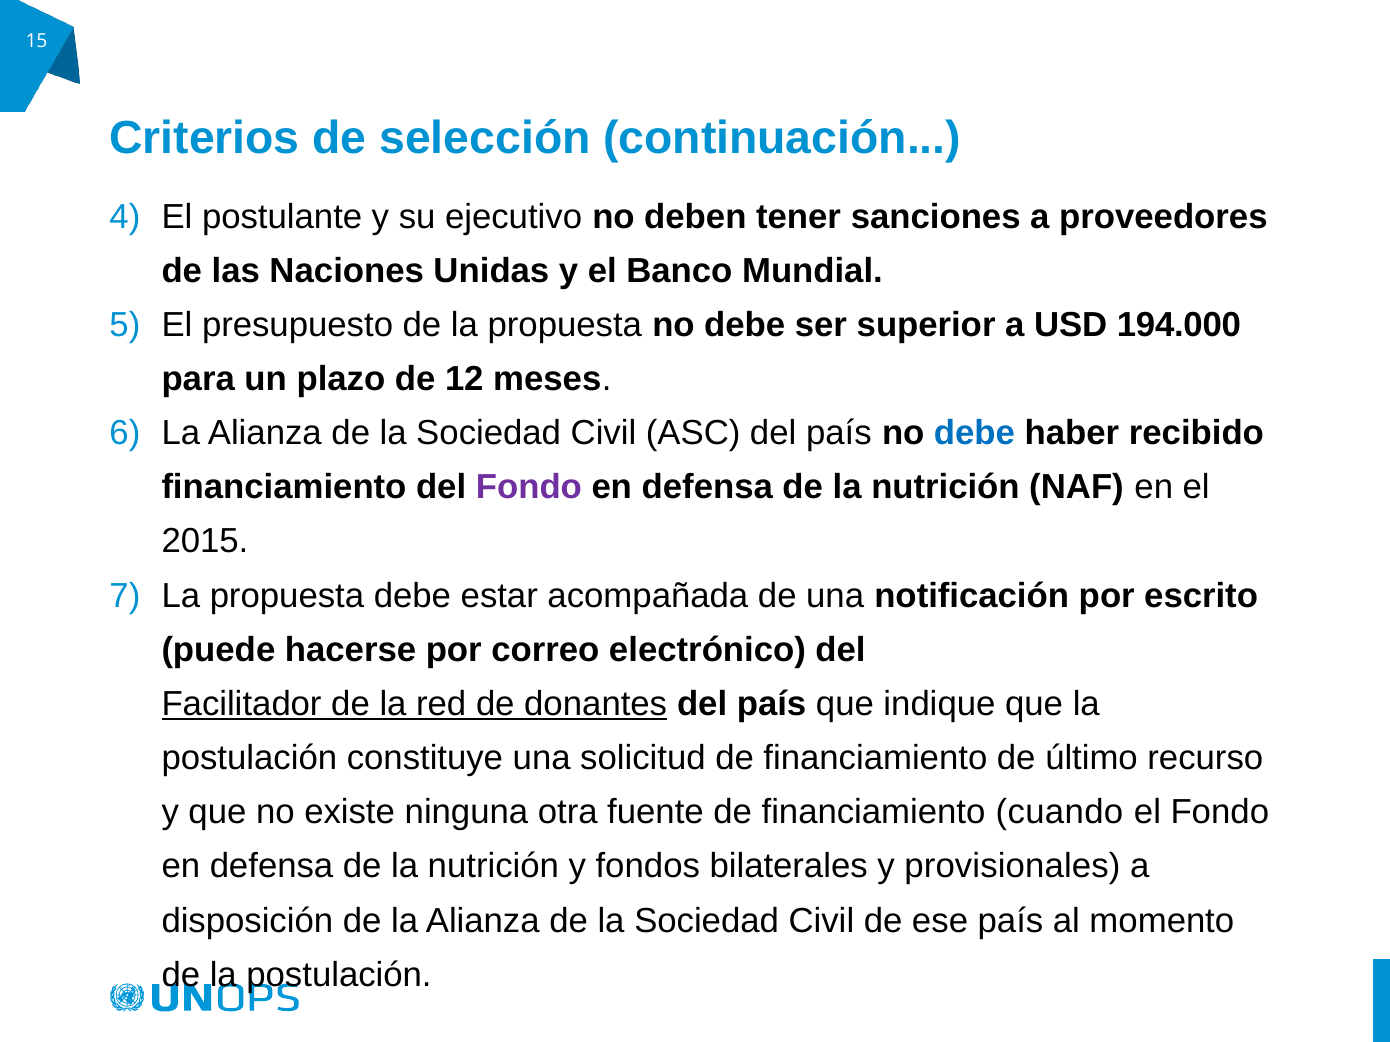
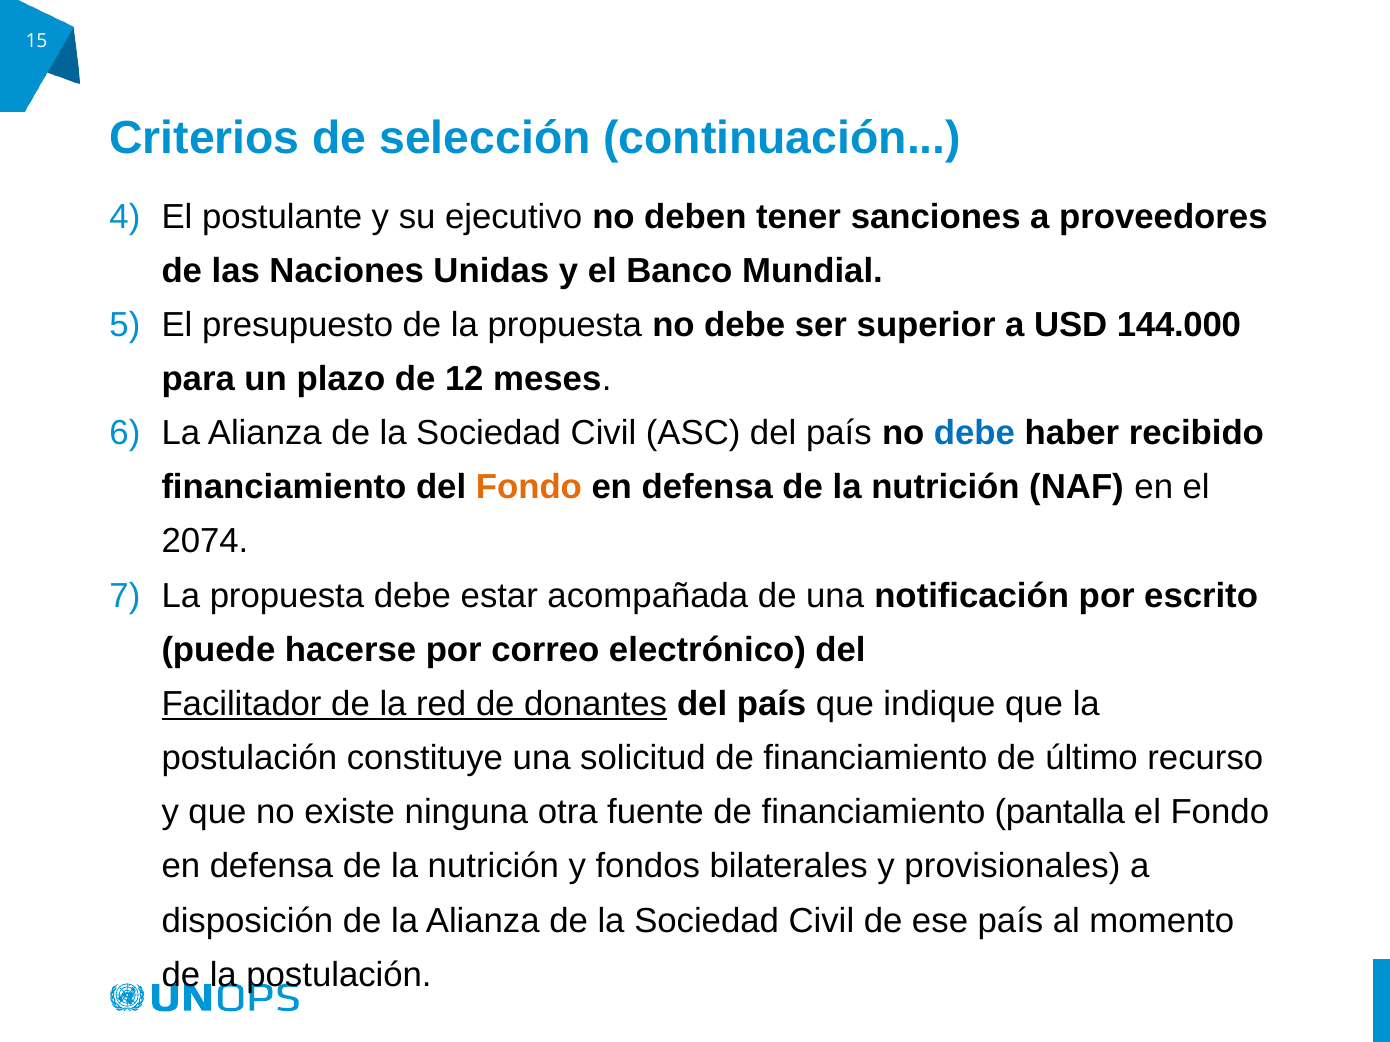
194.000: 194.000 -> 144.000
Fondo at (529, 488) colour: purple -> orange
2015: 2015 -> 2074
cuando: cuando -> pantalla
